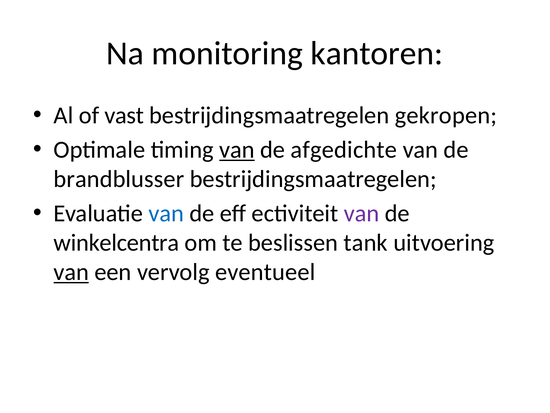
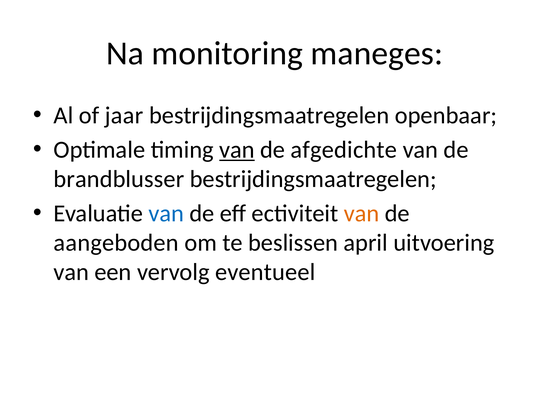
kantoren: kantoren -> maneges
vast: vast -> jaar
gekropen: gekropen -> openbaar
van at (362, 213) colour: purple -> orange
winkelcentra: winkelcentra -> aangeboden
tank: tank -> april
van at (71, 272) underline: present -> none
